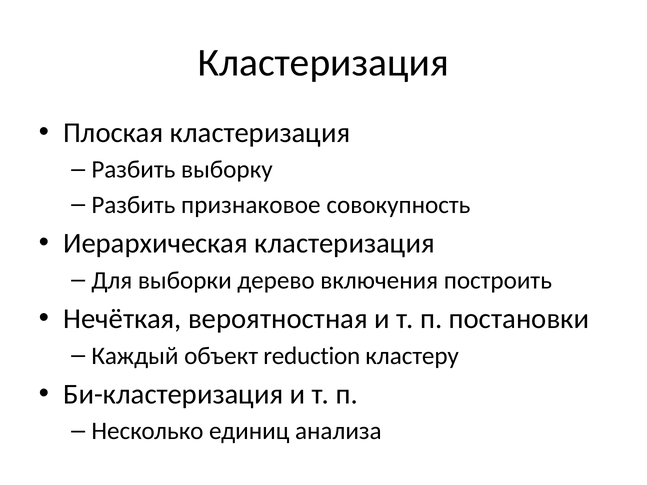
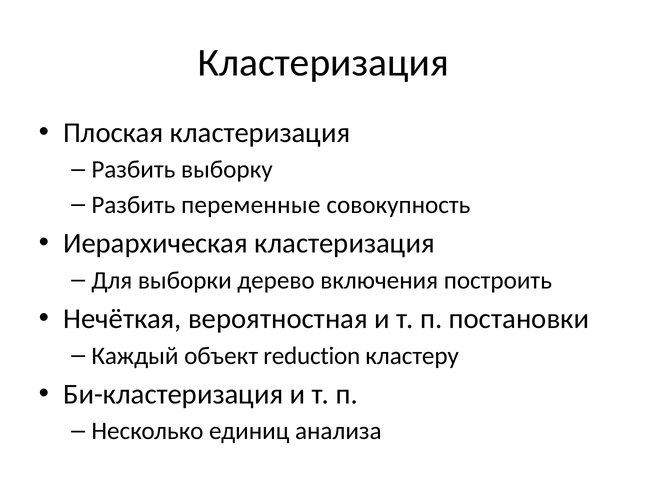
признаковое: признаковое -> переменные
